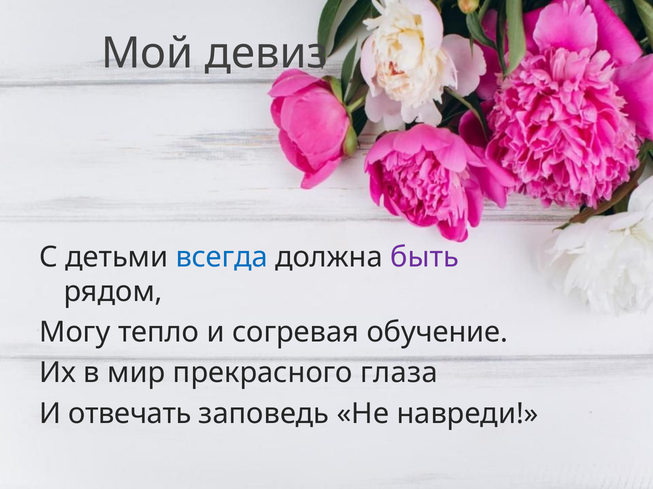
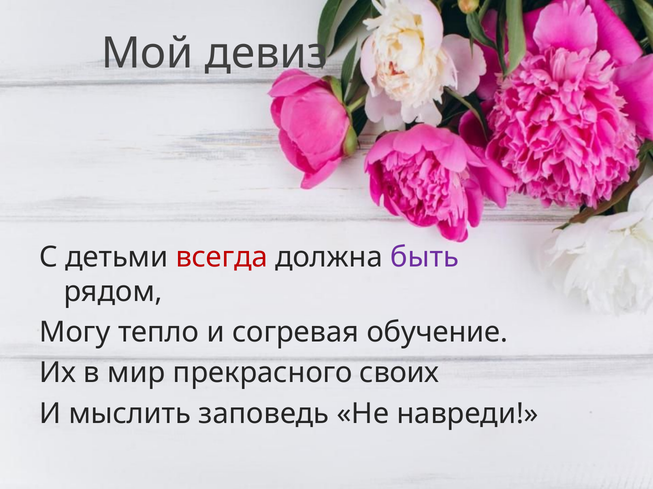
всегда colour: blue -> red
глаза: глаза -> своих
отвечать: отвечать -> мыслить
